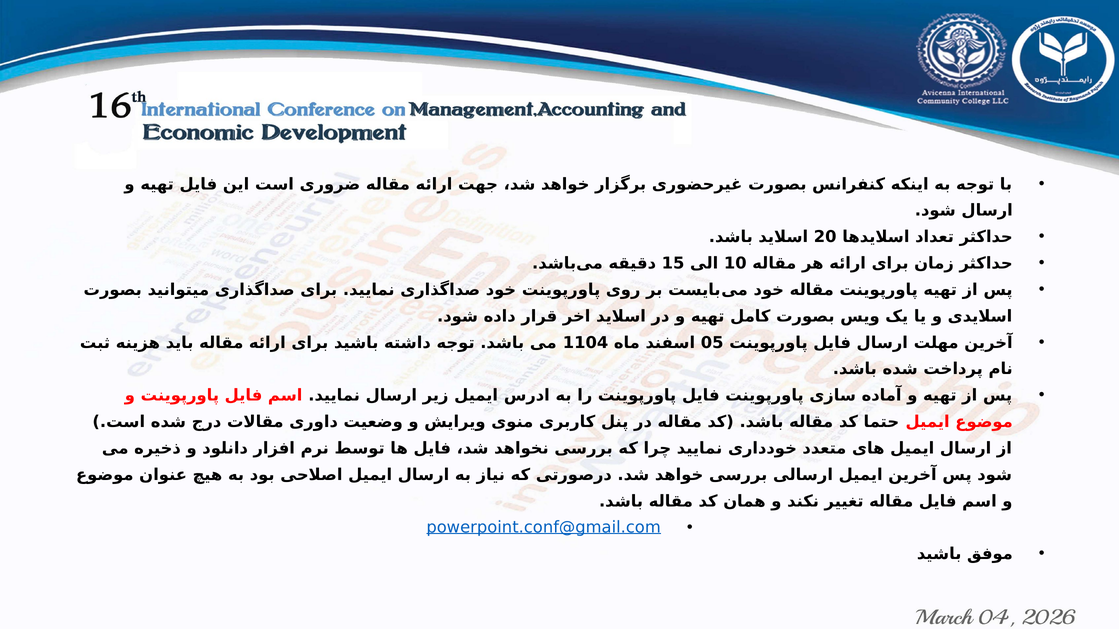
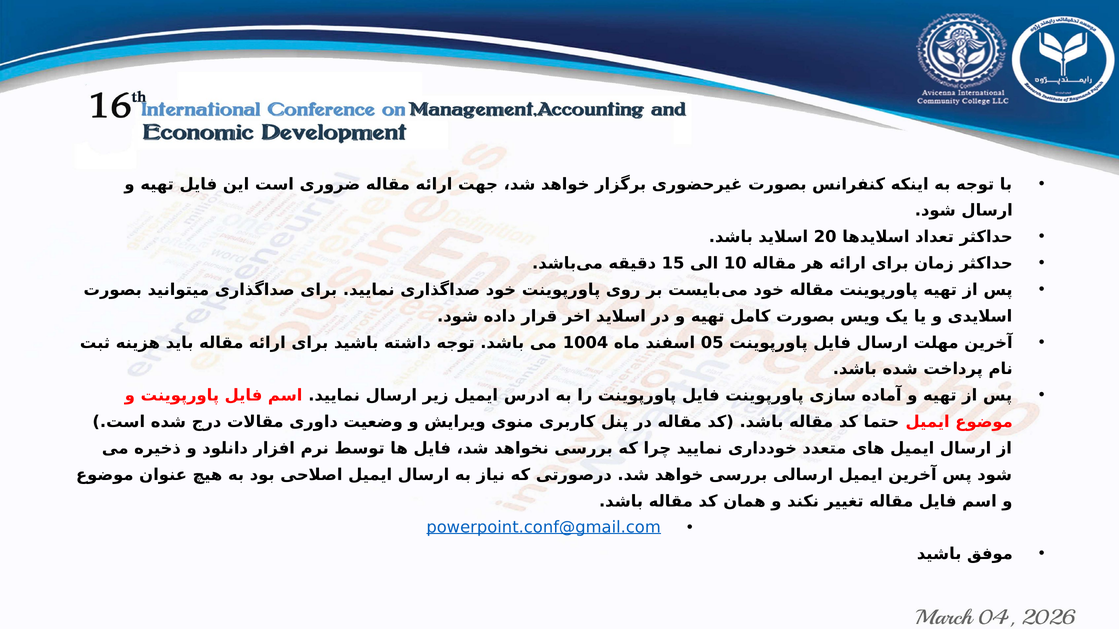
1104: 1104 -> 1004
